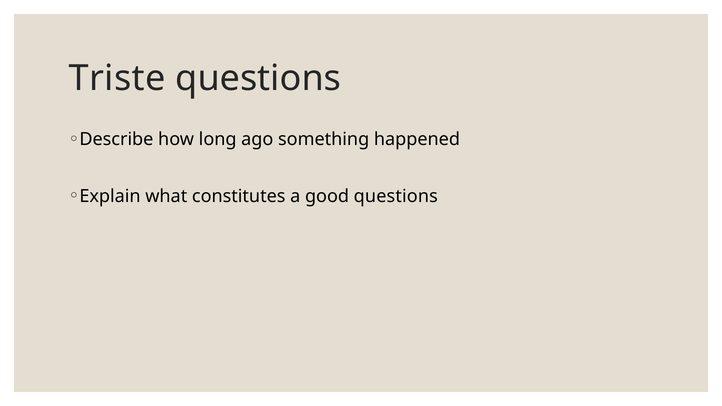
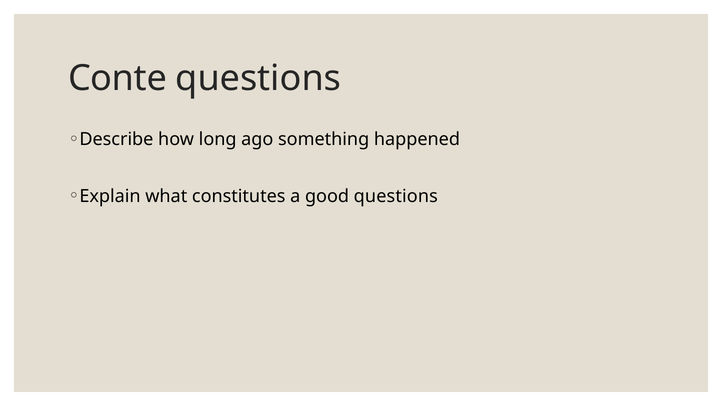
Triste: Triste -> Conte
